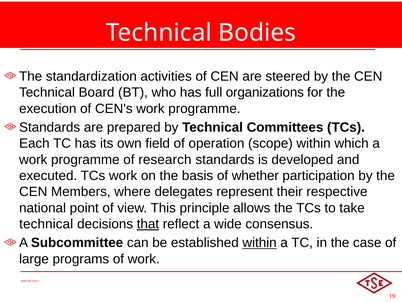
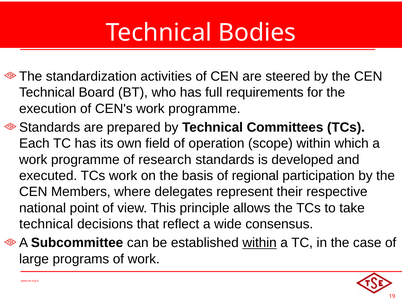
organizations: organizations -> requirements
whether: whether -> regional
that underline: present -> none
